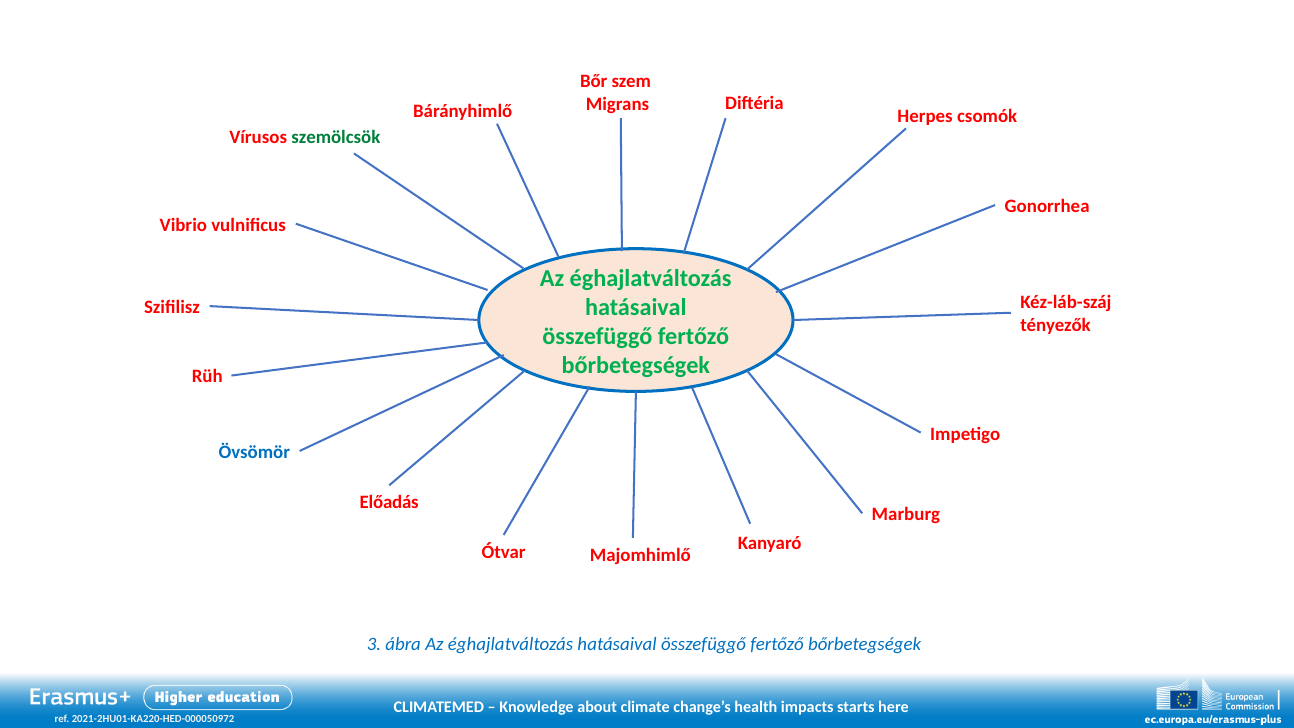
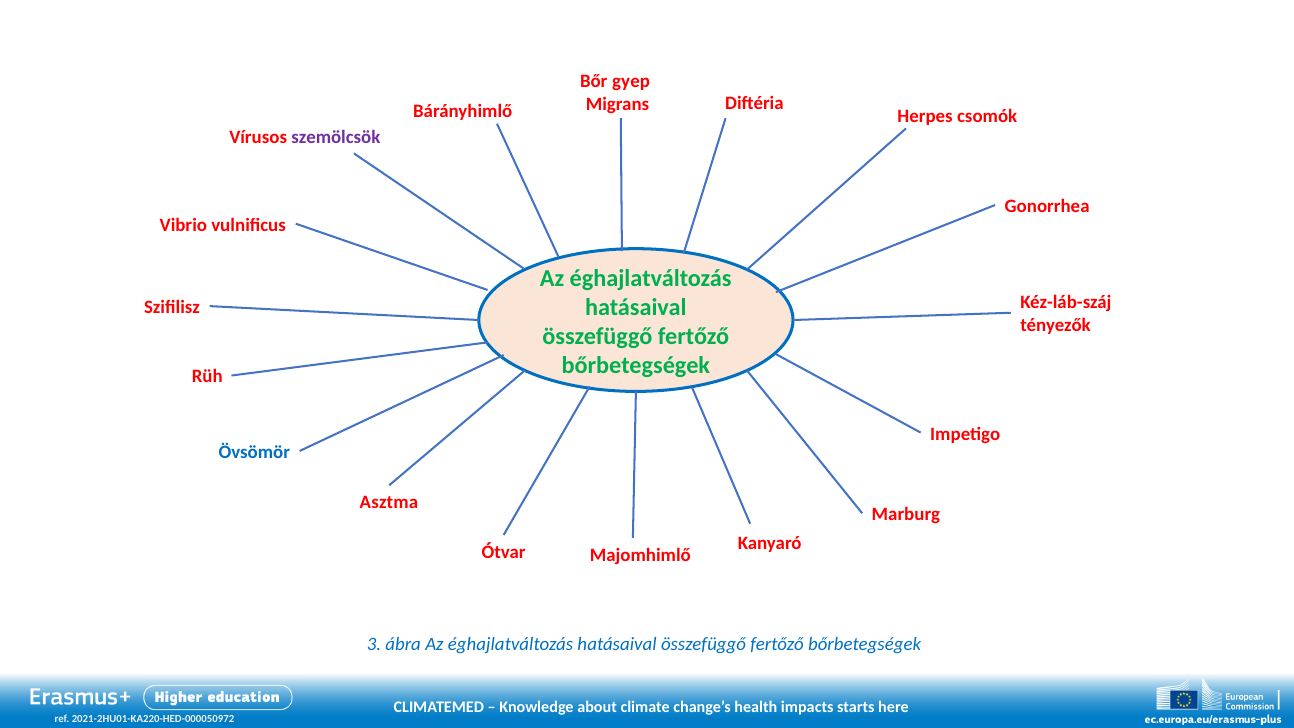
szem: szem -> gyep
szemölcsök colour: green -> purple
Előadás: Előadás -> Asztma
